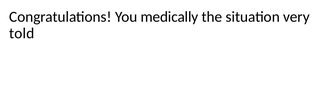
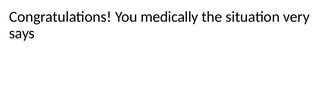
told: told -> says
